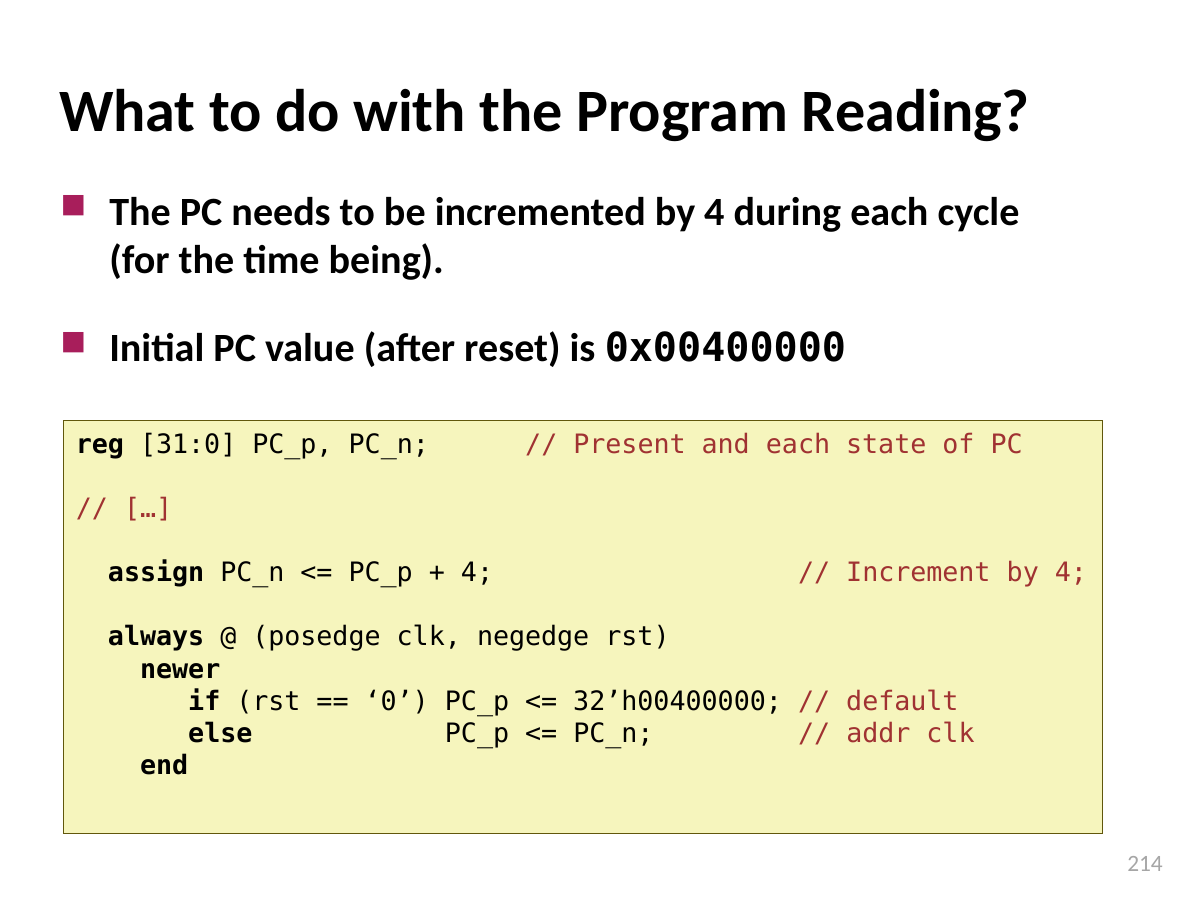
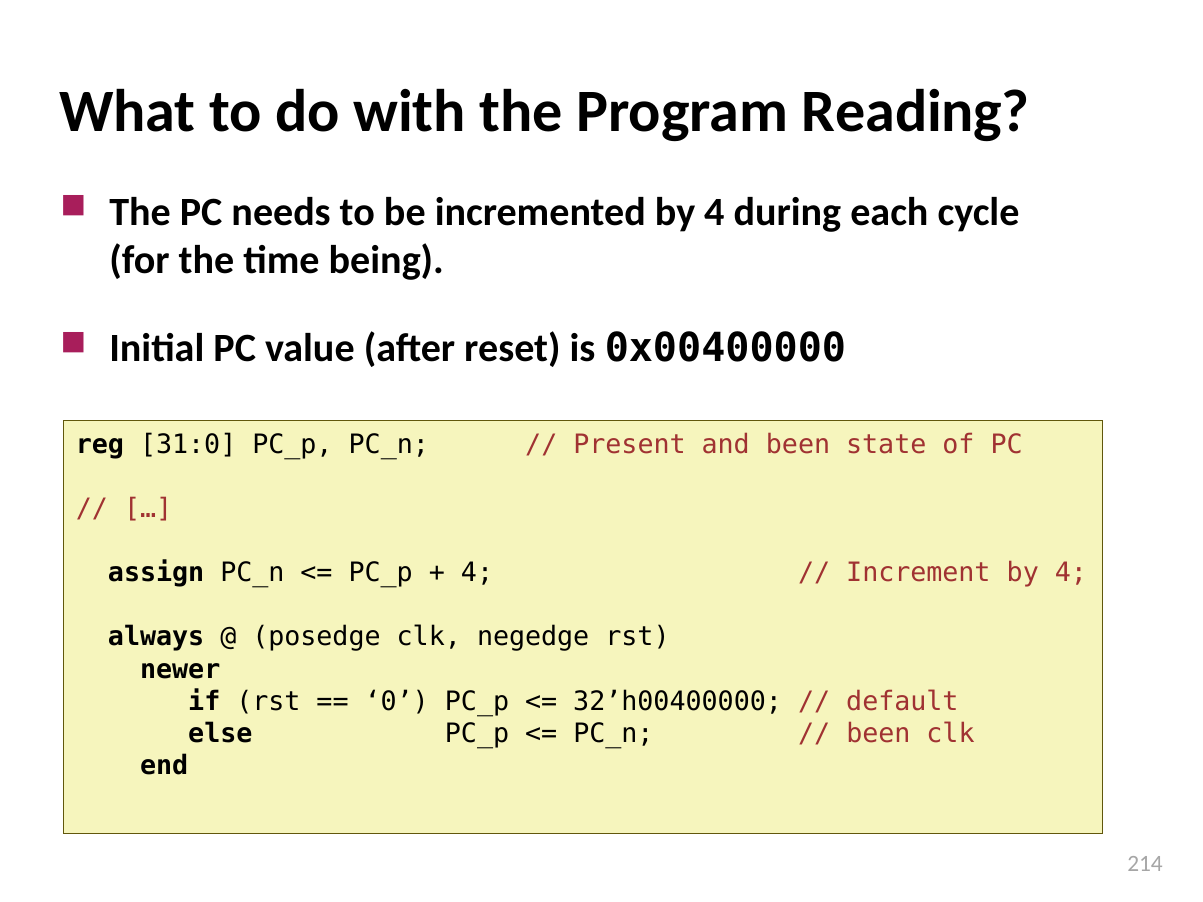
and each: each -> been
addr at (878, 734): addr -> been
